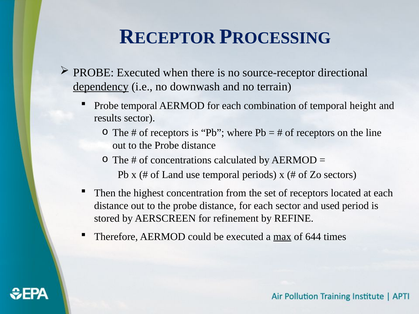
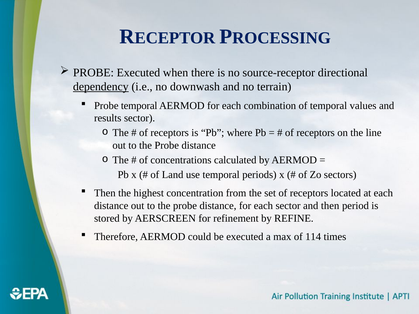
height: height -> values
and used: used -> then
max underline: present -> none
644: 644 -> 114
